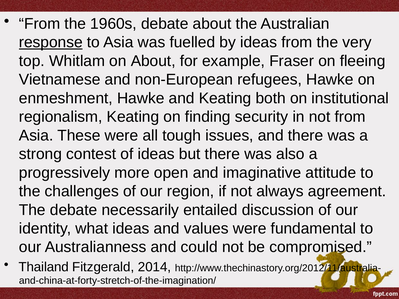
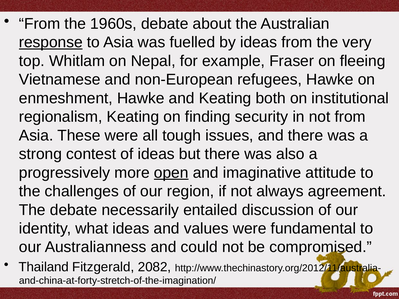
on About: About -> Nepal
open underline: none -> present
2014: 2014 -> 2082
